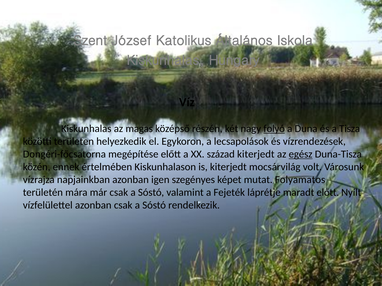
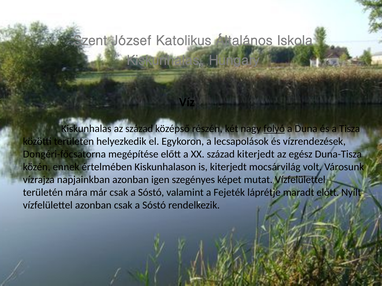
az magas: magas -> század
egész underline: present -> none
mutat Folyamatos: Folyamatos -> Vízfelülettel
